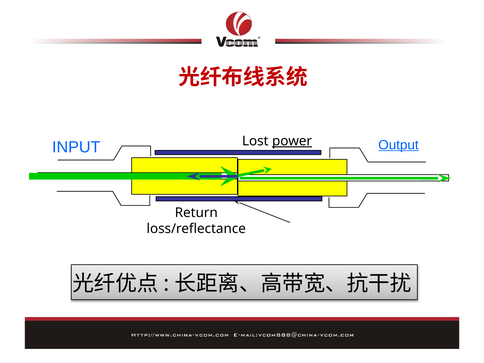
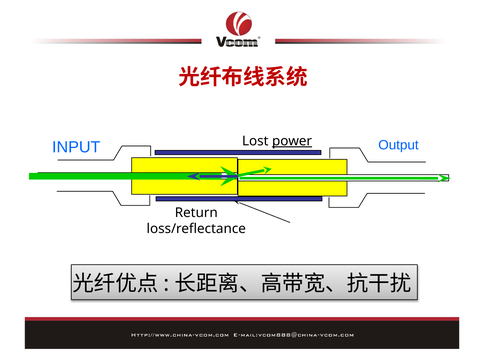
Output underline: present -> none
